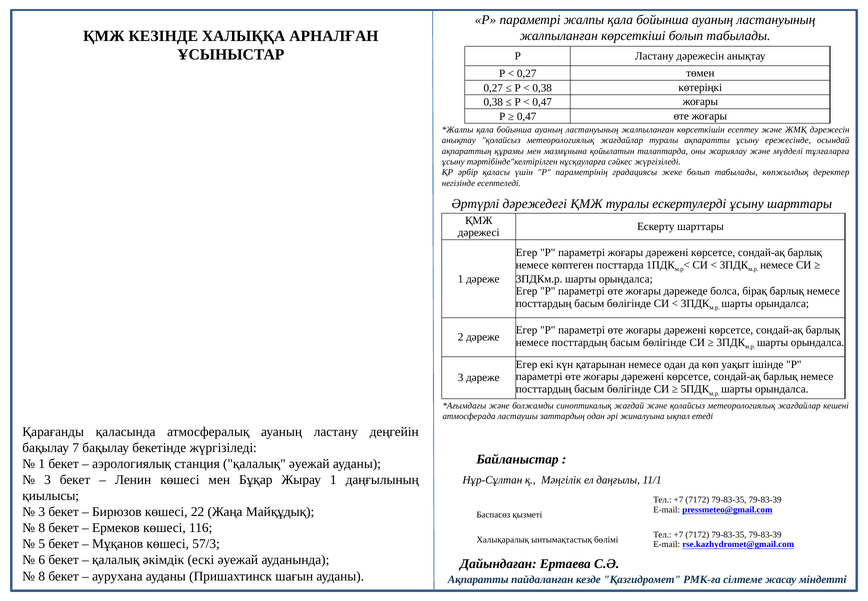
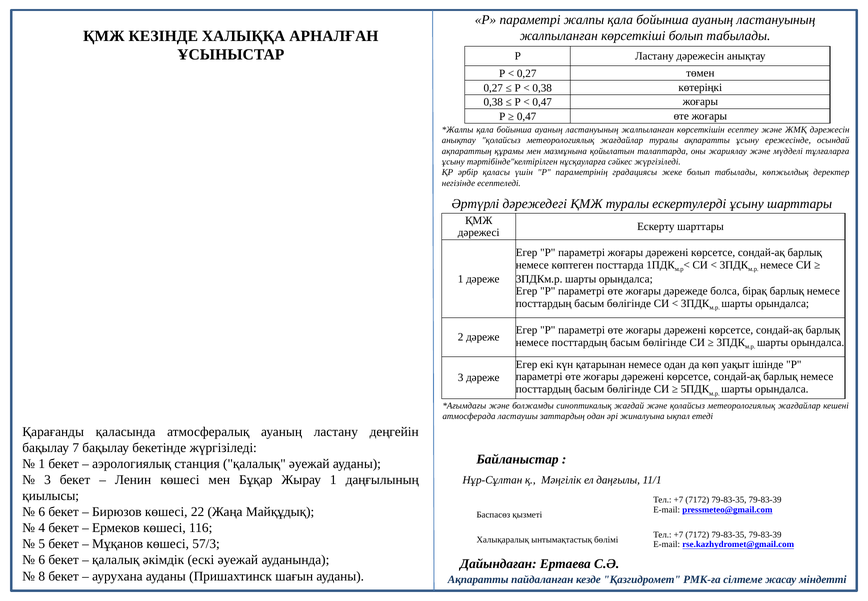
3 at (42, 512): 3 -> 6
8 at (42, 528): 8 -> 4
